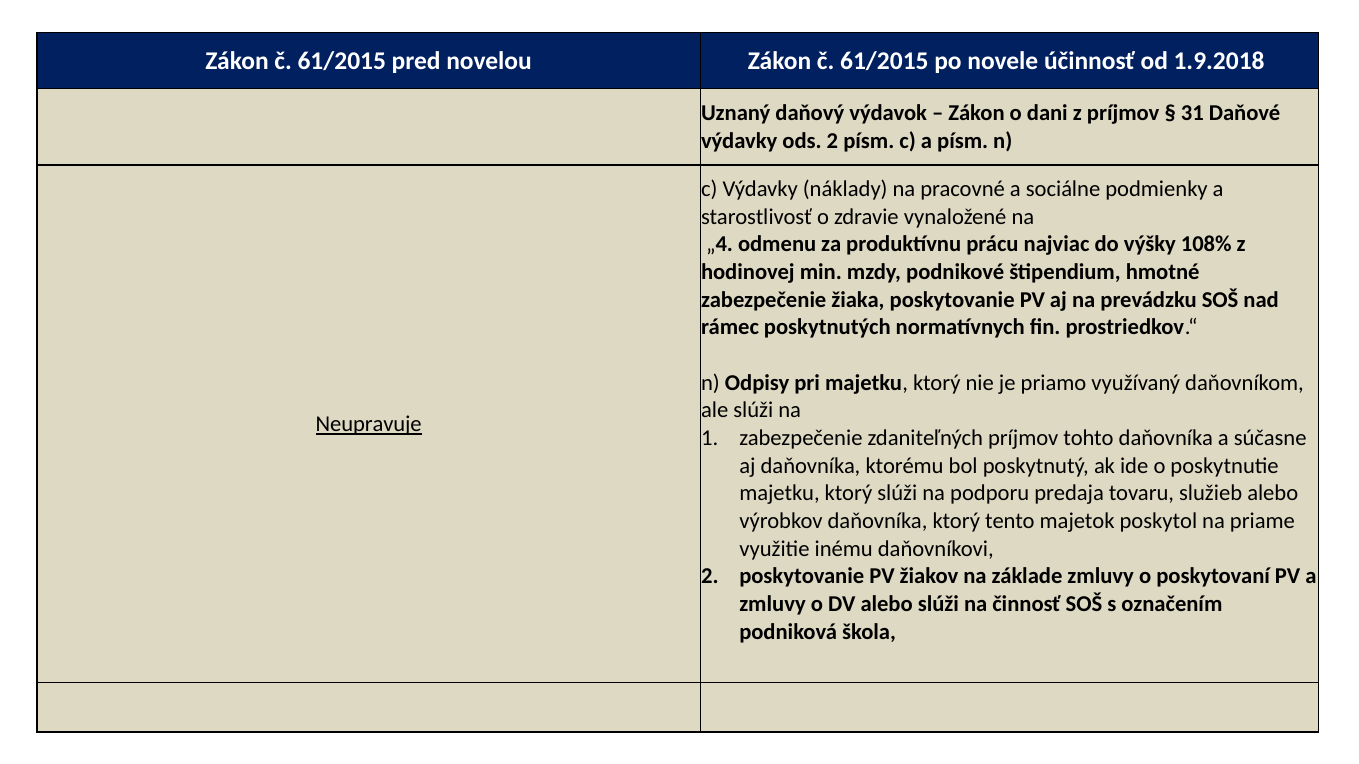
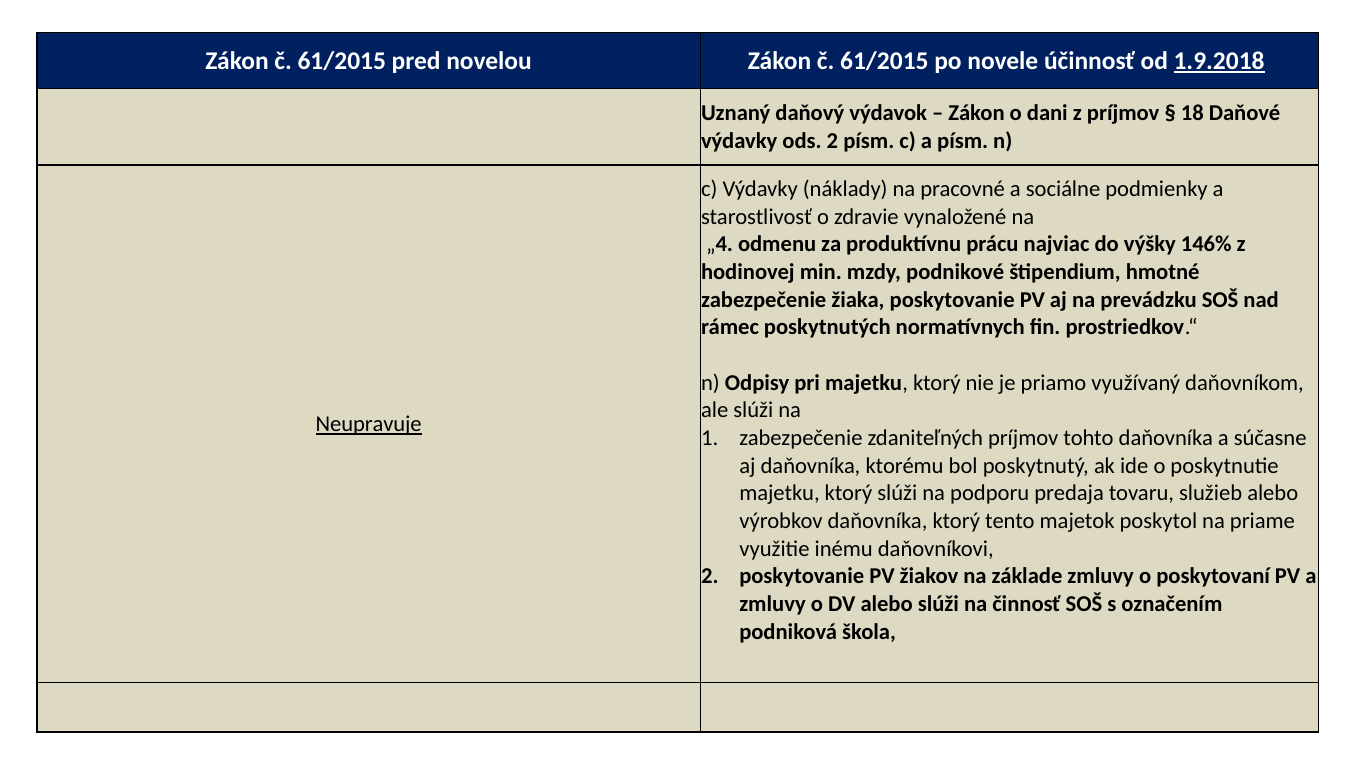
1.9.2018 underline: none -> present
31: 31 -> 18
108%: 108% -> 146%
